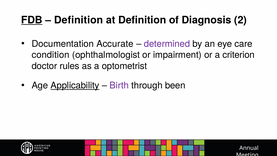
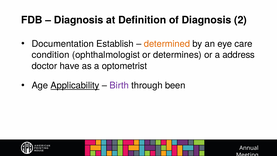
FDB underline: present -> none
Definition at (79, 20): Definition -> Diagnosis
Accurate: Accurate -> Establish
determined colour: purple -> orange
impairment: impairment -> determines
criterion: criterion -> address
rules: rules -> have
